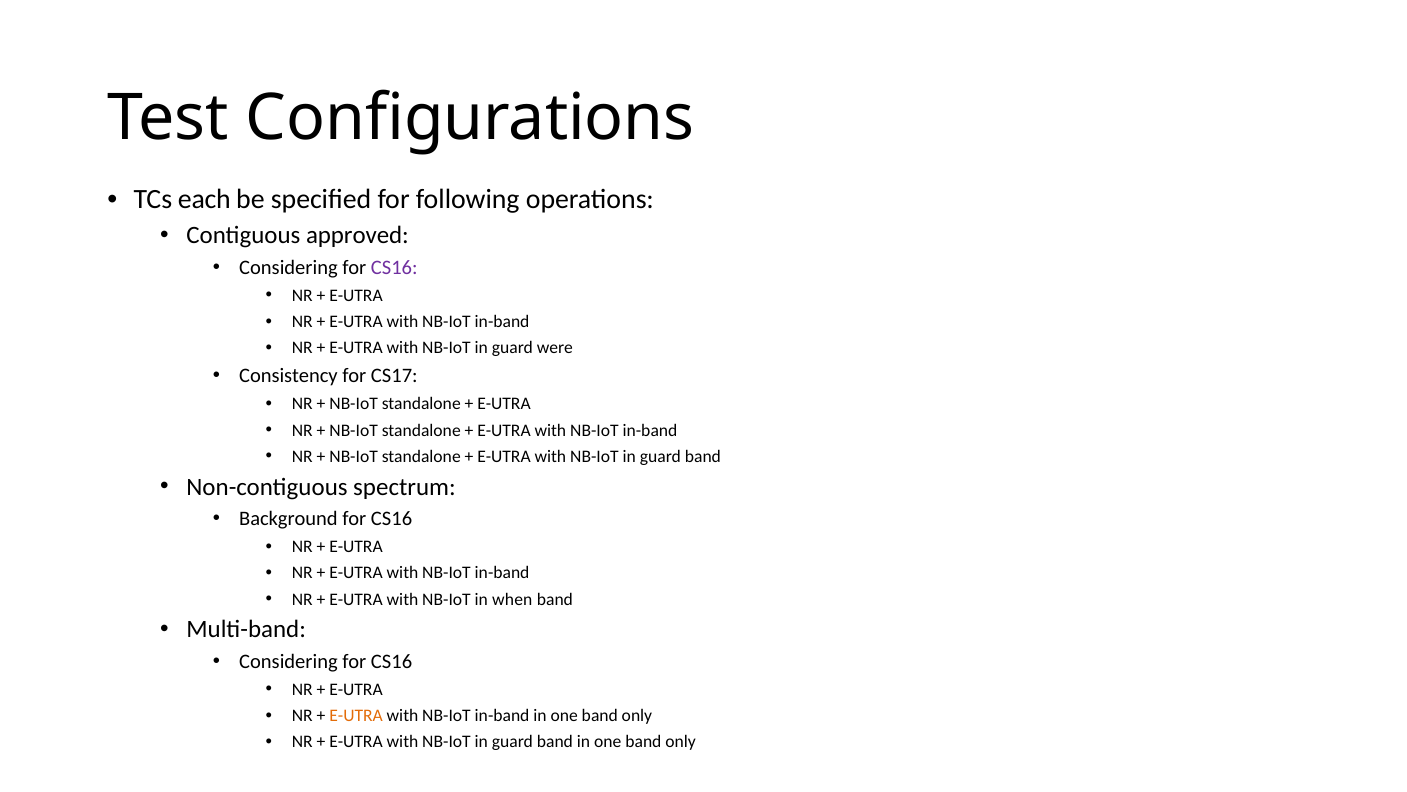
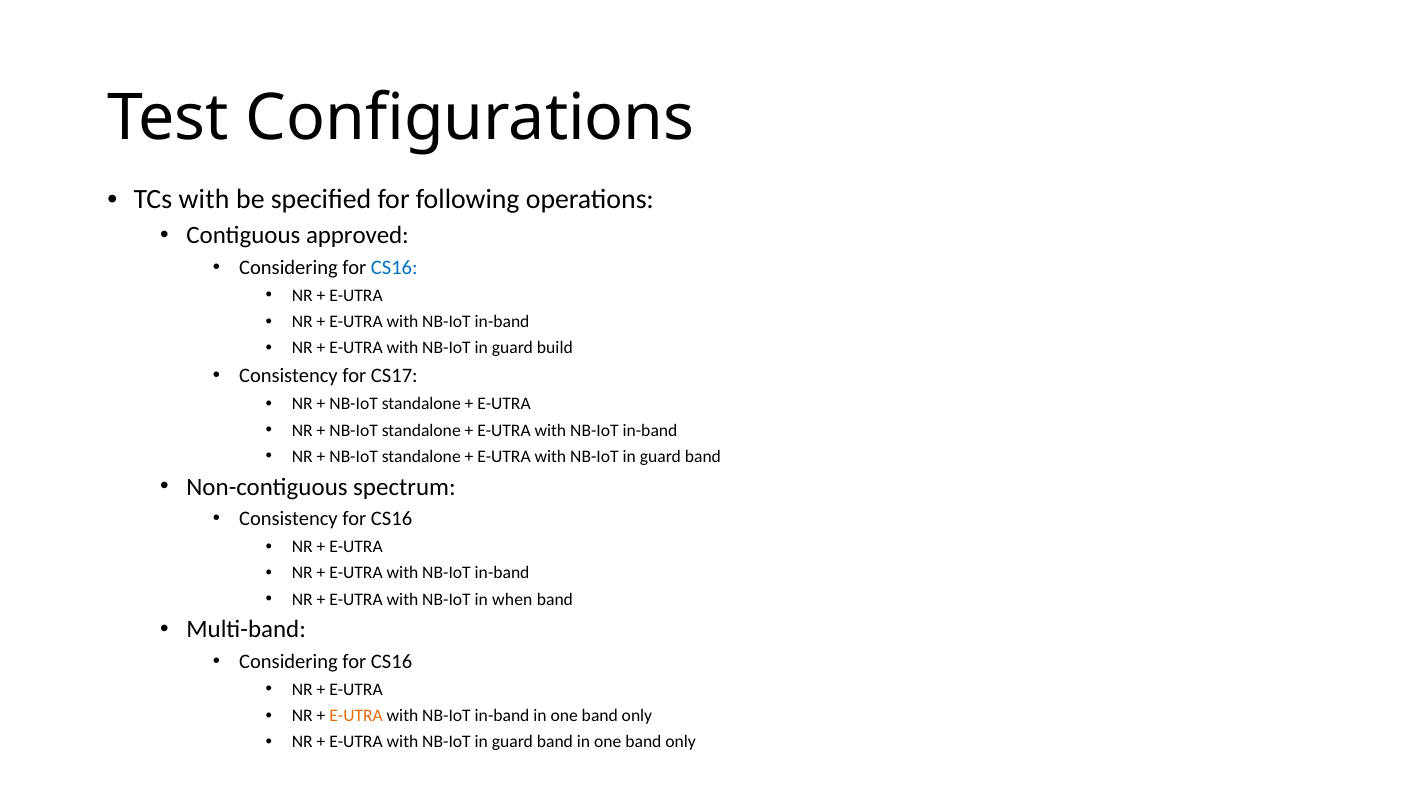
TCs each: each -> with
CS16 at (394, 267) colour: purple -> blue
were: were -> build
Background at (288, 518): Background -> Consistency
